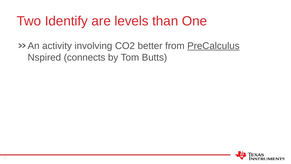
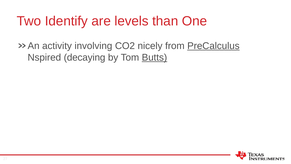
better: better -> nicely
connects: connects -> decaying
Butts underline: none -> present
